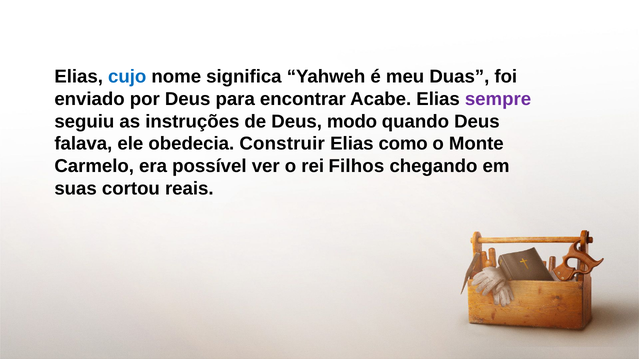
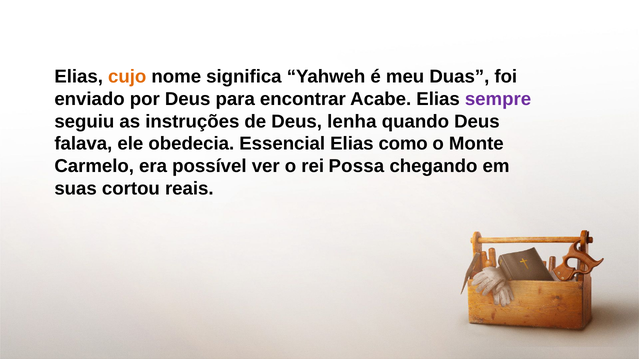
cujo colour: blue -> orange
modo: modo -> lenha
Construir: Construir -> Essencial
Filhos: Filhos -> Possa
